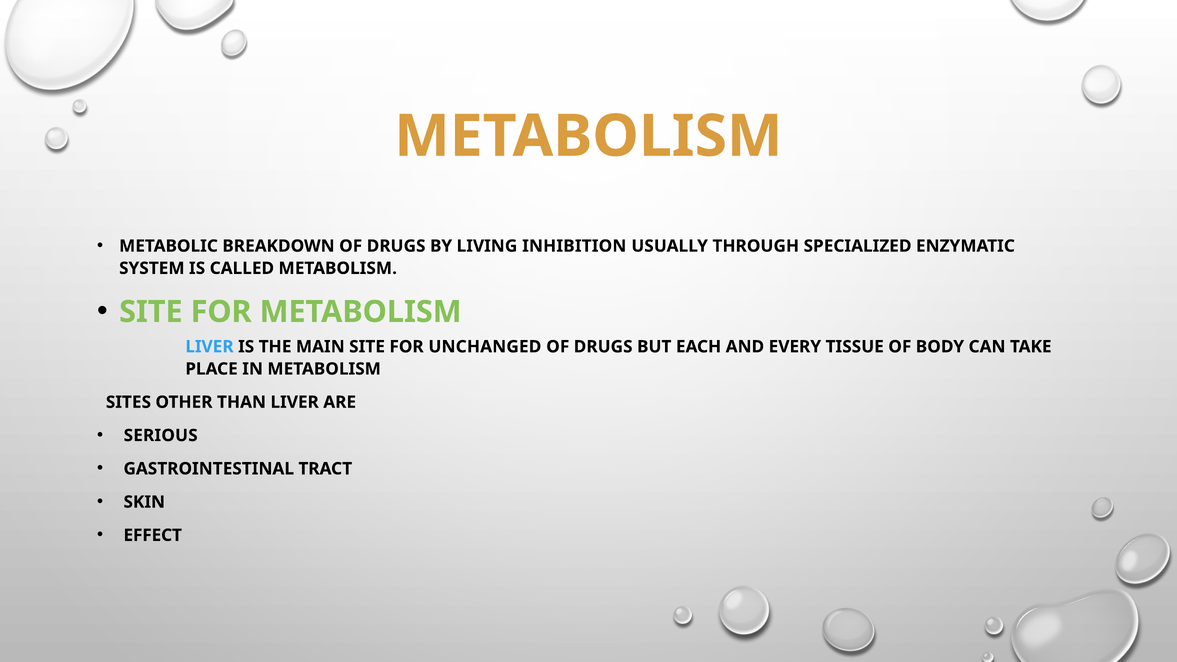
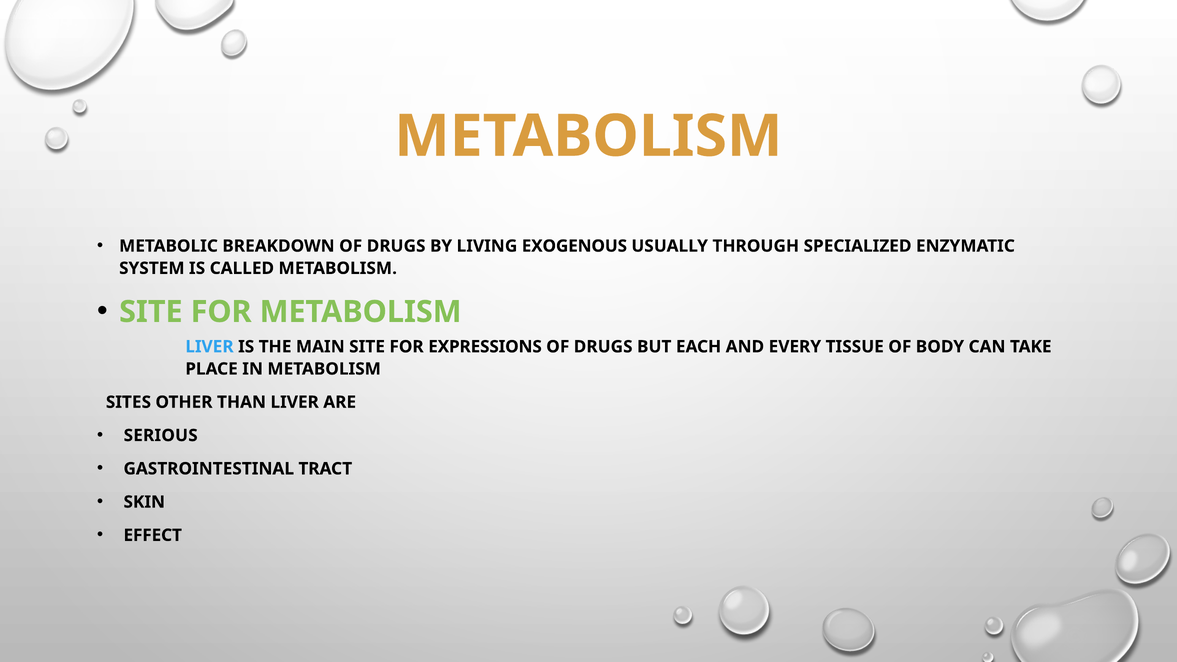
INHIBITION: INHIBITION -> EXOGENOUS
UNCHANGED: UNCHANGED -> EXPRESSIONS
